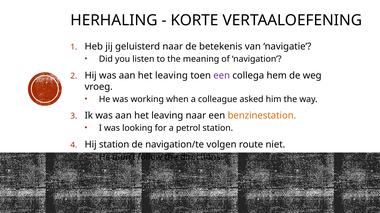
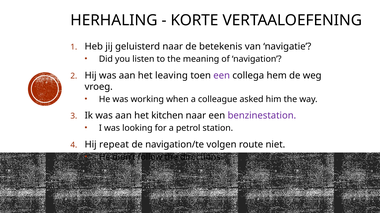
leaving at (167, 116): leaving -> kitchen
benzinestation colour: orange -> purple
Hij station: station -> repeat
